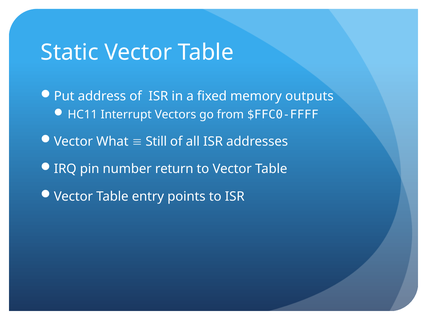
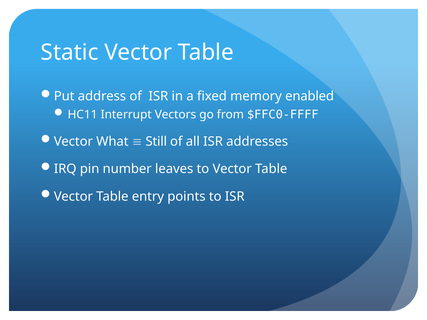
outputs: outputs -> enabled
return: return -> leaves
